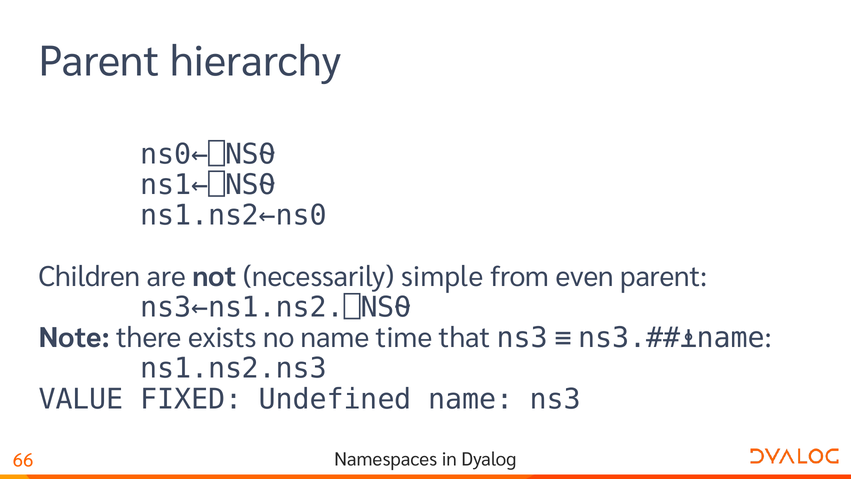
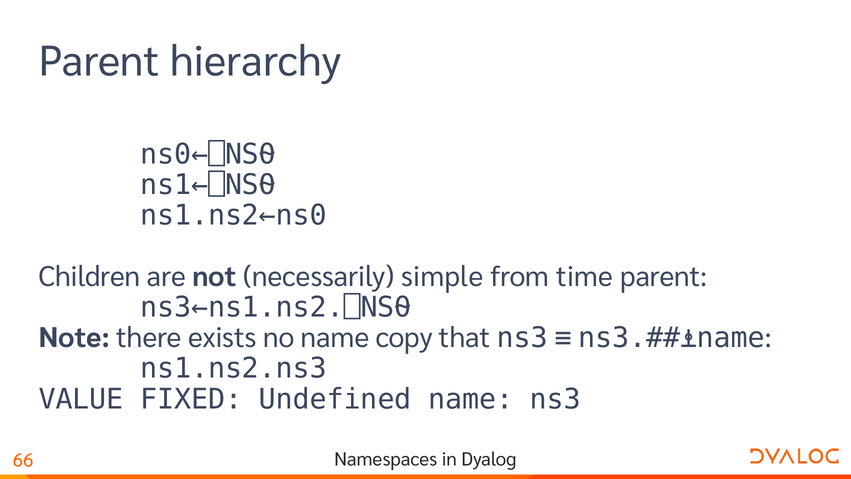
even: even -> time
time: time -> copy
